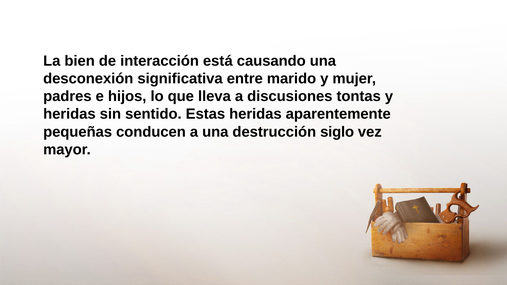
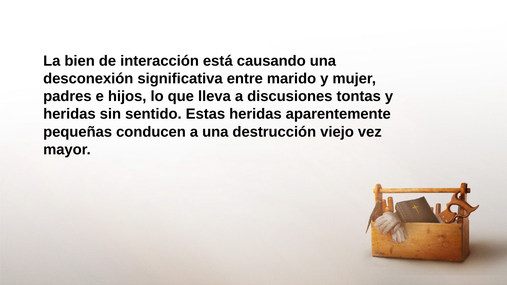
siglo: siglo -> viejo
